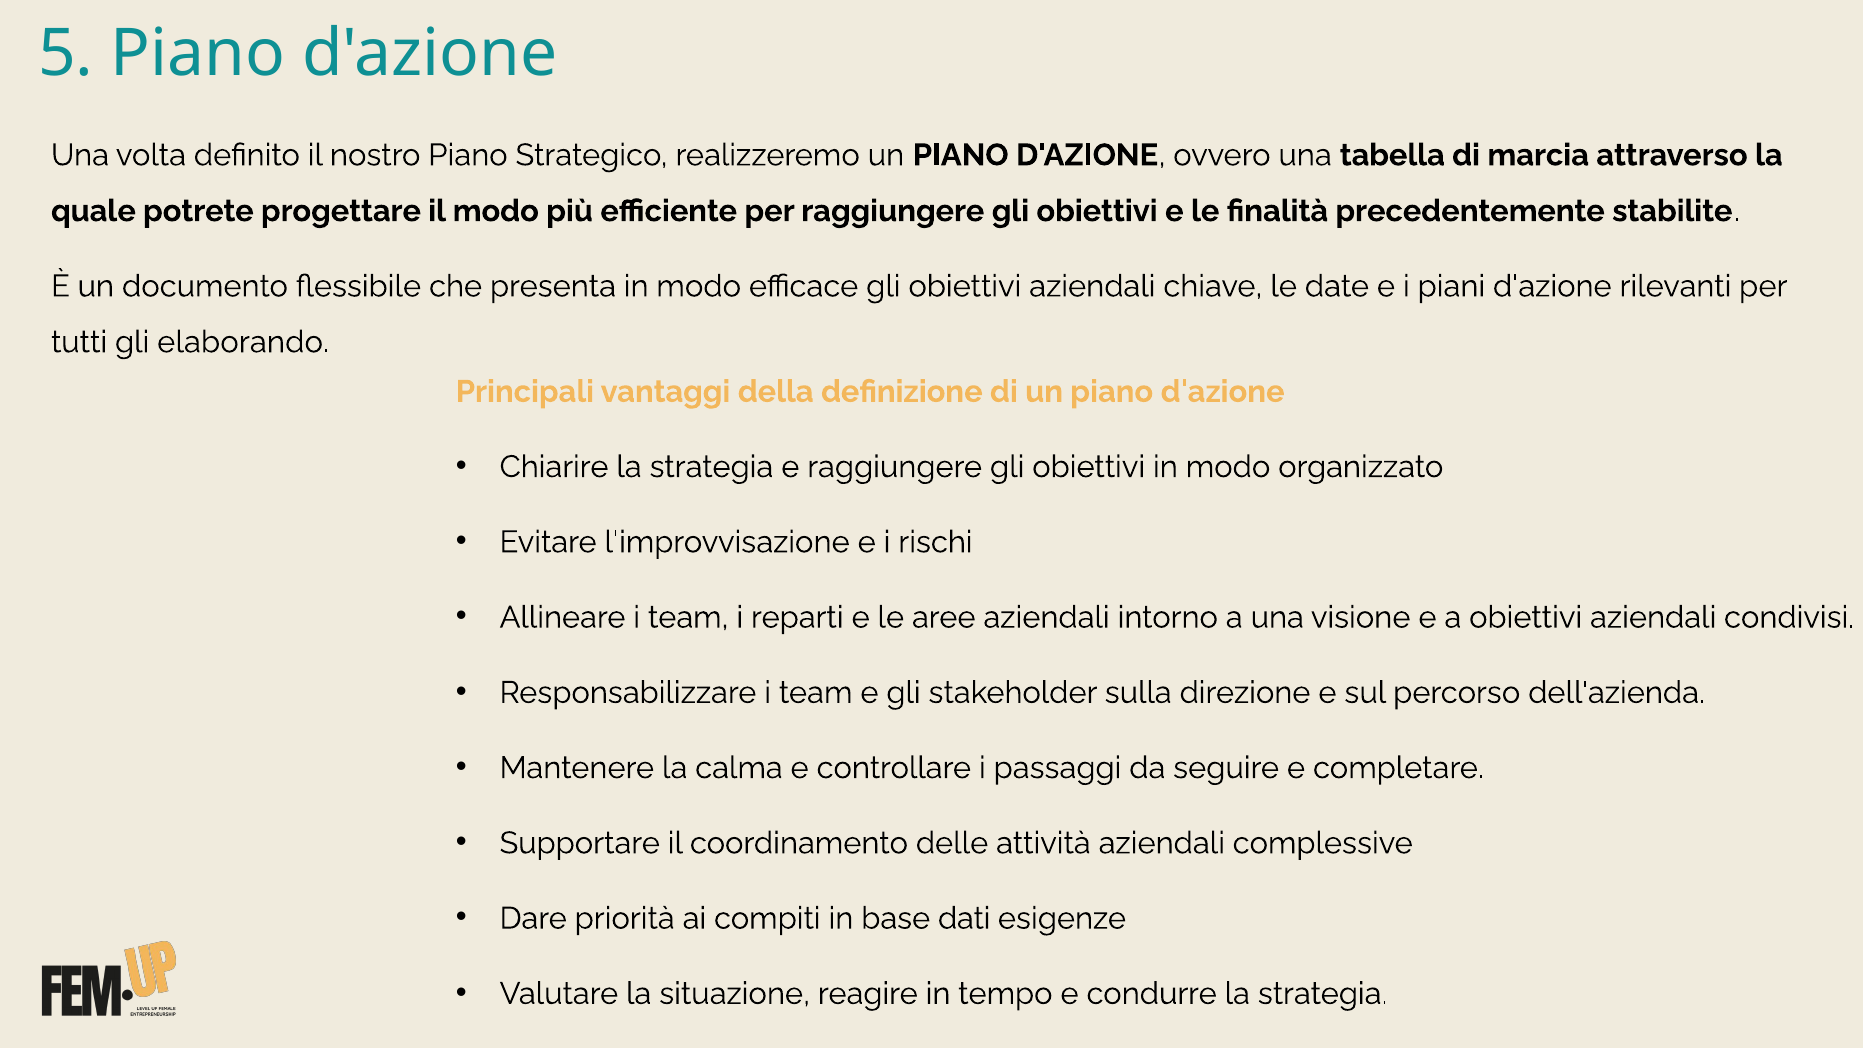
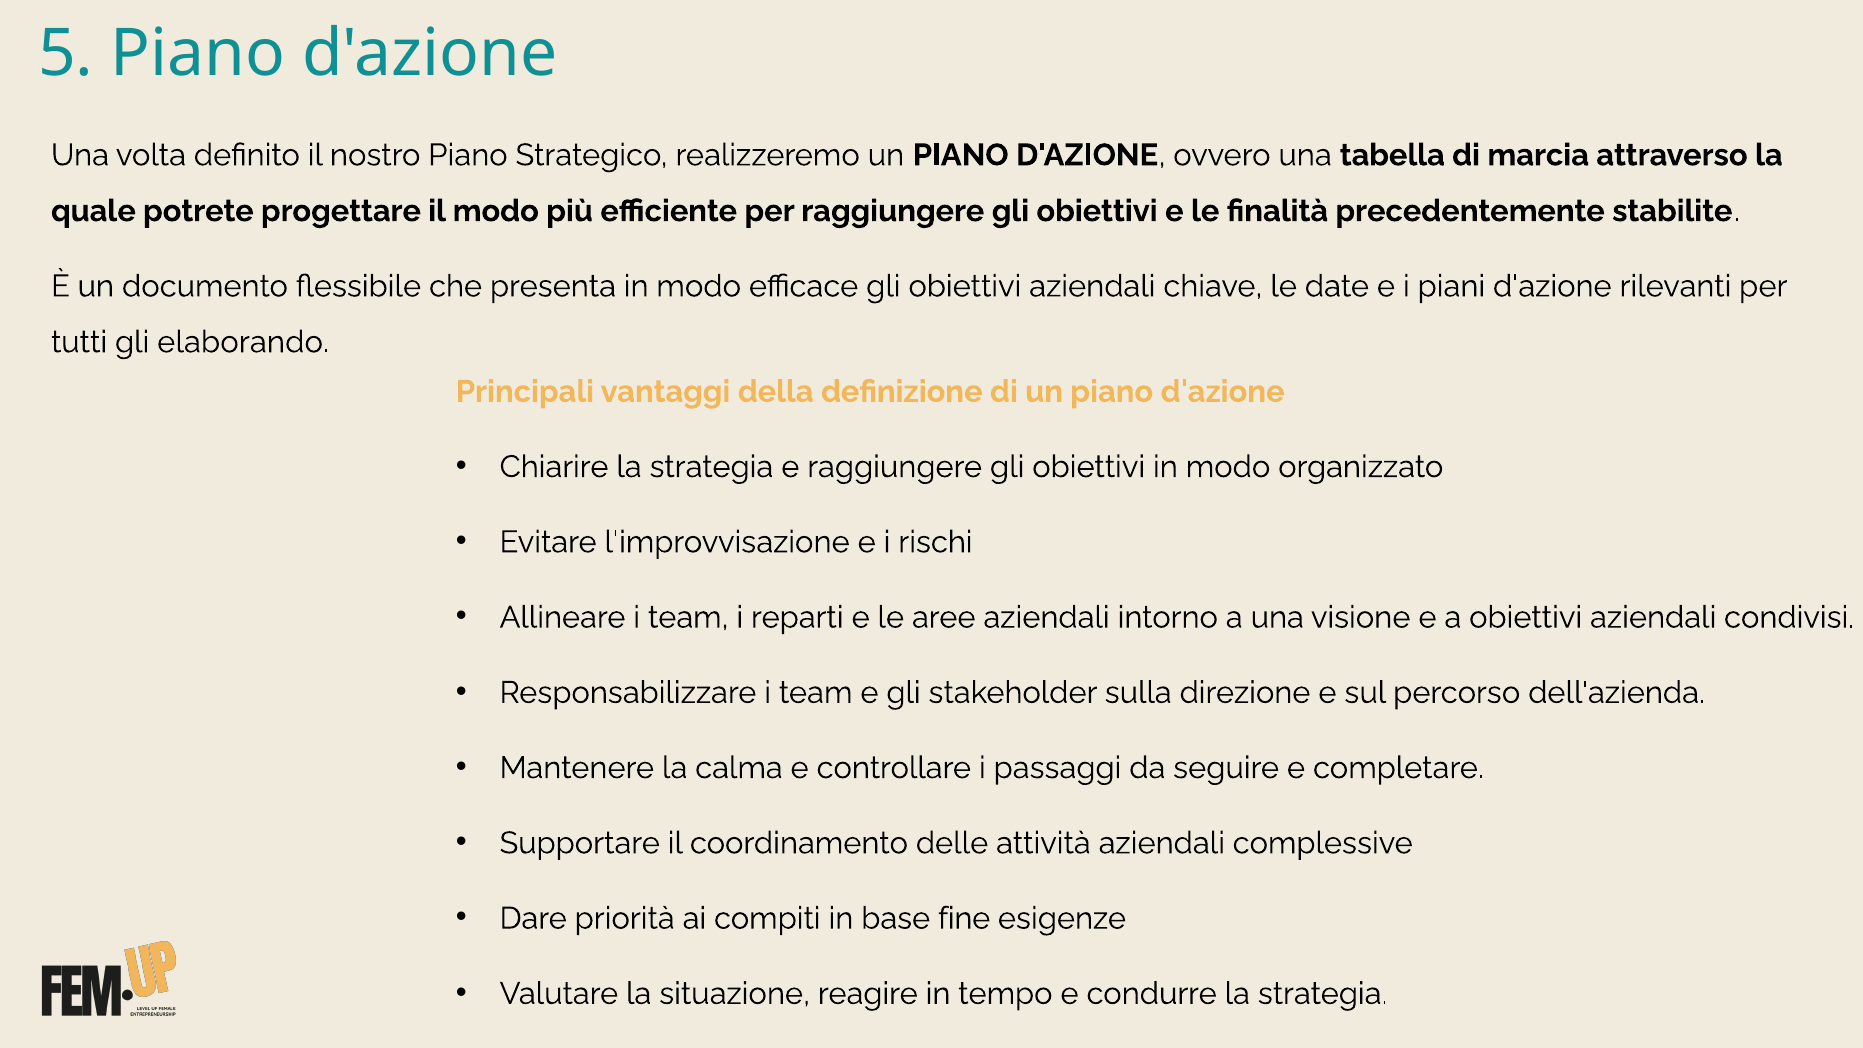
dati: dati -> fine
